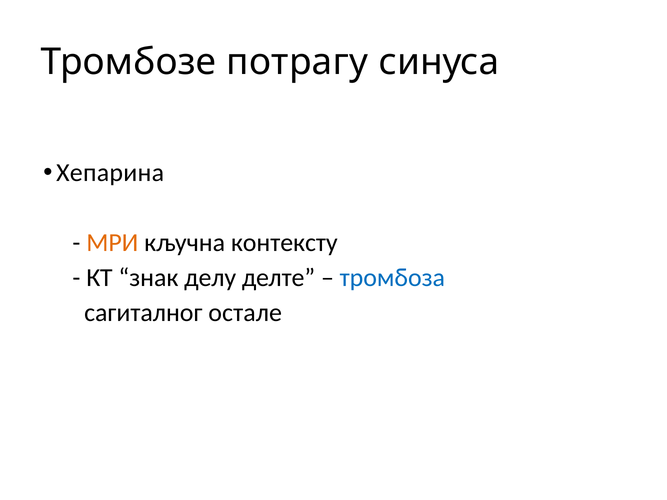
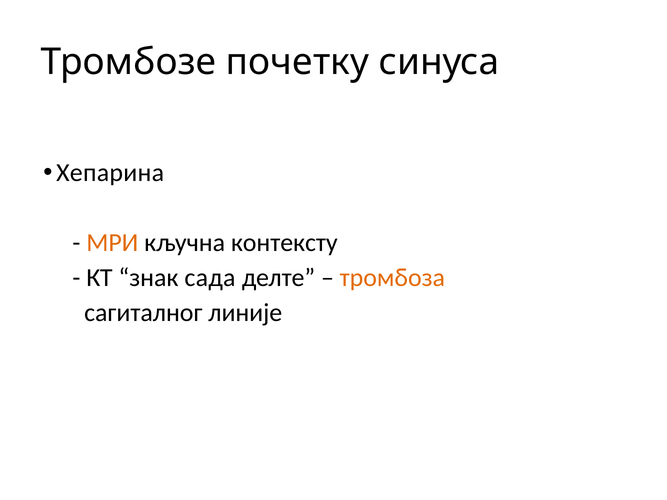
потрагу: потрагу -> почетку
делу: делу -> сада
тромбоза colour: blue -> orange
остале: остале -> линије
